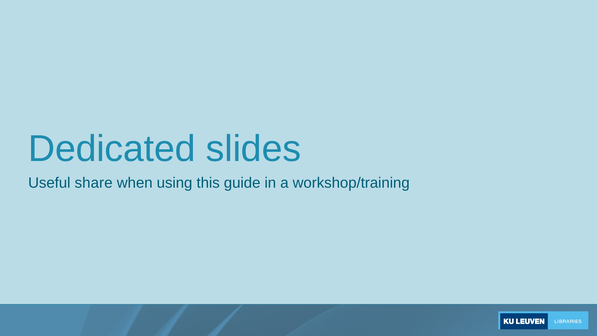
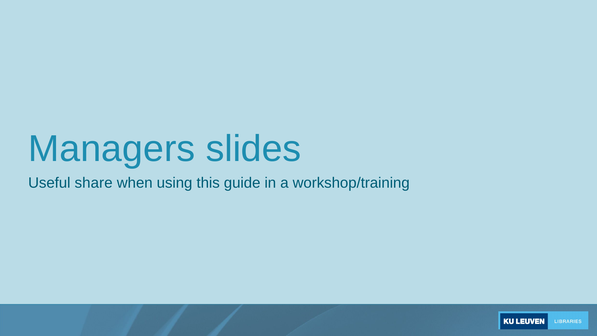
Dedicated: Dedicated -> Managers
